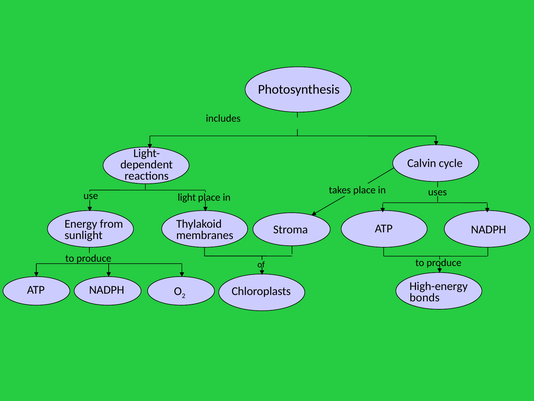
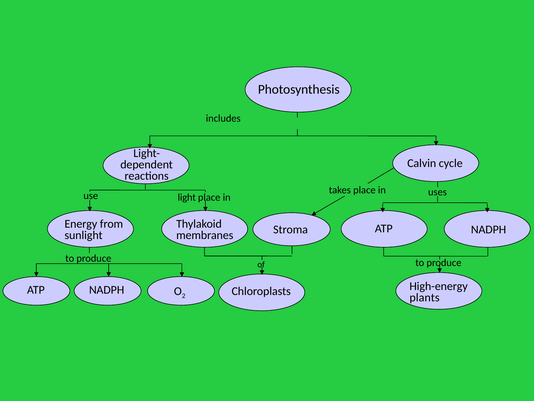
bonds: bonds -> plants
